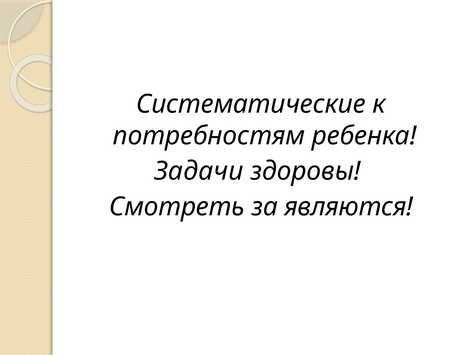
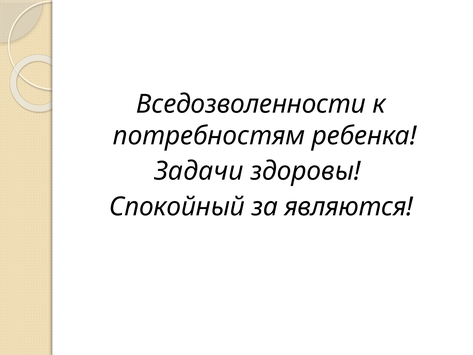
Систематические: Систематические -> Вседозволенности
Смотреть: Смотреть -> Спокойный
